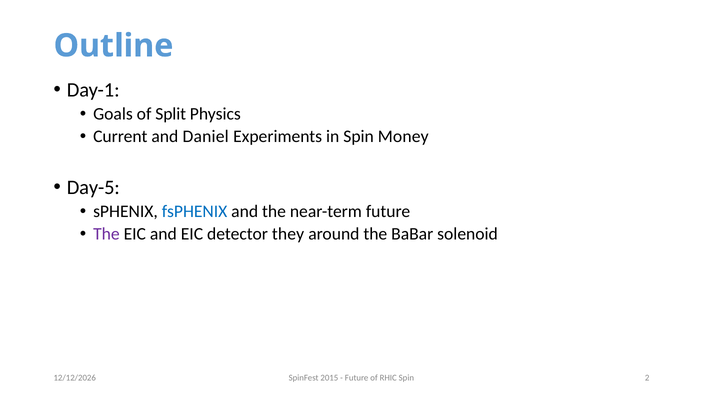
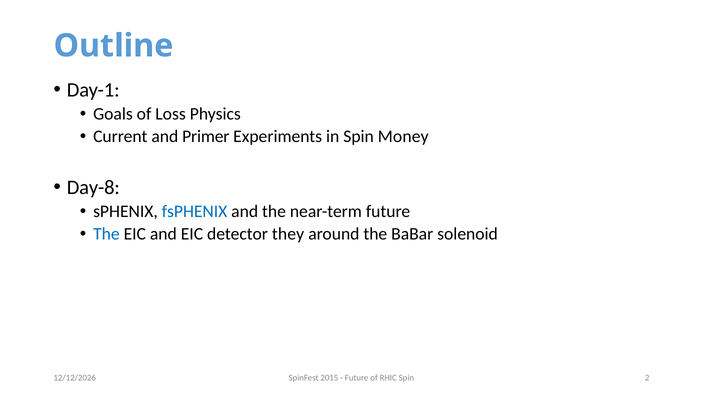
Split: Split -> Loss
Daniel: Daniel -> Primer
Day-5: Day-5 -> Day-8
The at (106, 234) colour: purple -> blue
